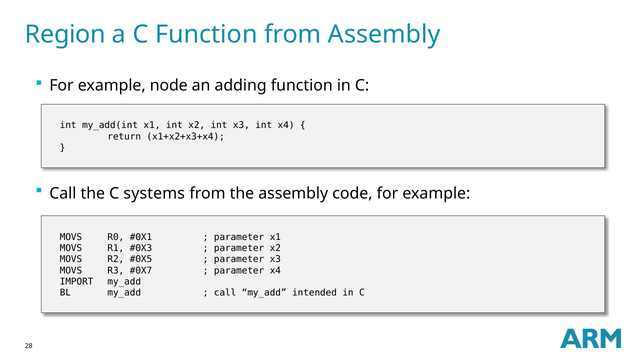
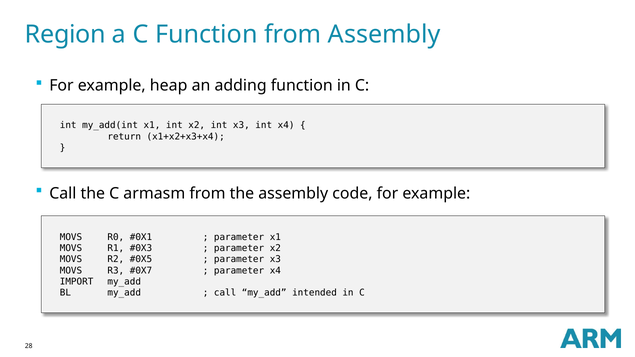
node: node -> heap
systems: systems -> armasm
